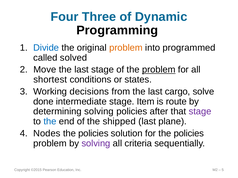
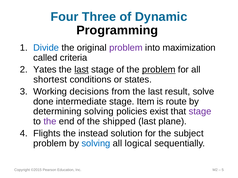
problem at (126, 48) colour: orange -> purple
programmed: programmed -> maximization
solved: solved -> criteria
Move: Move -> Yates
last at (82, 70) underline: none -> present
cargo: cargo -> result
after: after -> exist
the at (50, 122) colour: blue -> purple
Nodes: Nodes -> Flights
policies at (93, 134): policies -> instead
for the policies: policies -> subject
solving at (96, 144) colour: purple -> blue
criteria: criteria -> logical
